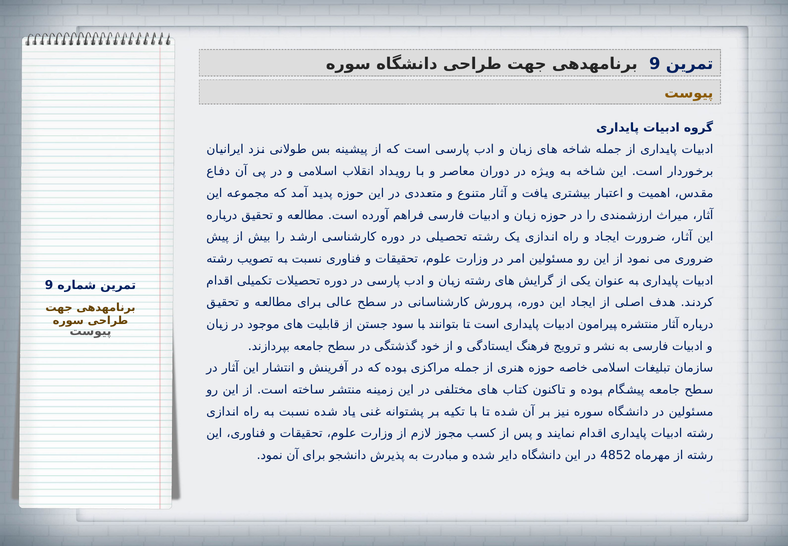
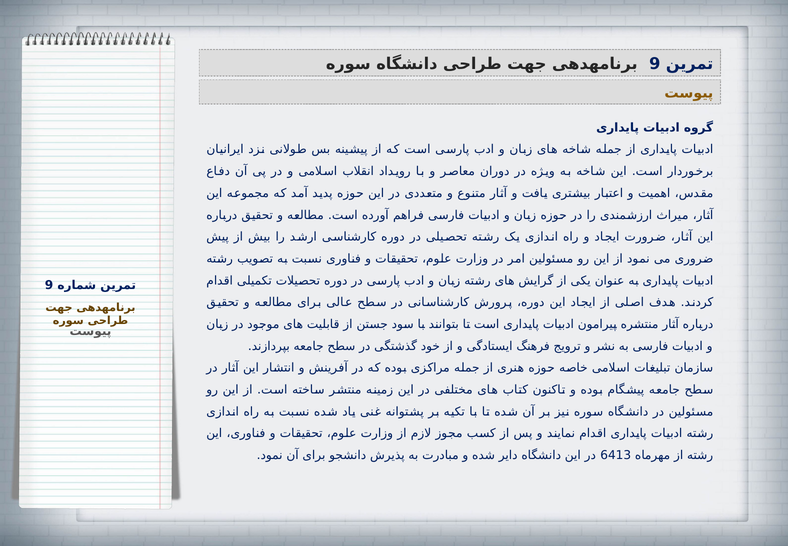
4852: 4852 -> 6413
